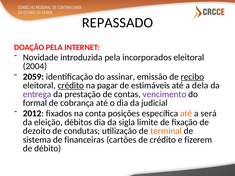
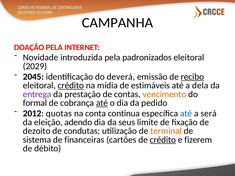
REPASSADO: REPASSADO -> CAMPANHA
incorporados: incorporados -> padronizados
2004: 2004 -> 2029
2059: 2059 -> 2045
assinar: assinar -> deverá
pagar: pagar -> mídia
vencimento colour: purple -> orange
até at (102, 103) underline: none -> present
judicial: judicial -> pedido
fixados: fixados -> quotas
posições: posições -> continua
até at (186, 114) colour: orange -> blue
débitos: débitos -> adendo
sigla: sigla -> seus
crédito at (163, 140) underline: none -> present
